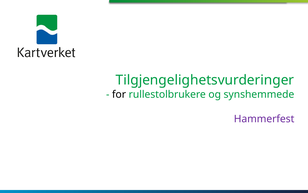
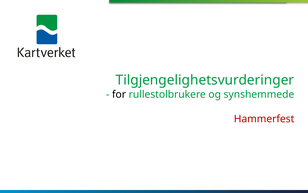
Hammerfest colour: purple -> red
